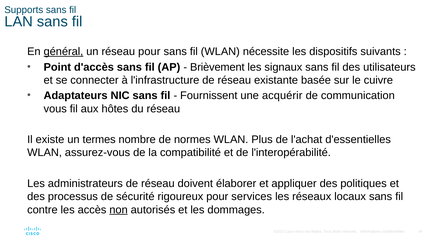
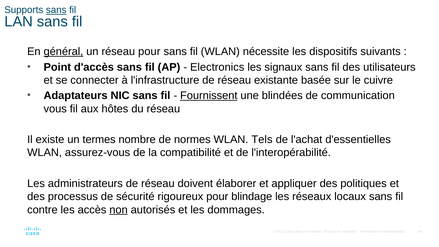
sans at (56, 10) underline: none -> present
Brièvement: Brièvement -> Electronics
Fournissent underline: none -> present
acquérir: acquérir -> blindées
Plus: Plus -> Tels
services: services -> blindage
